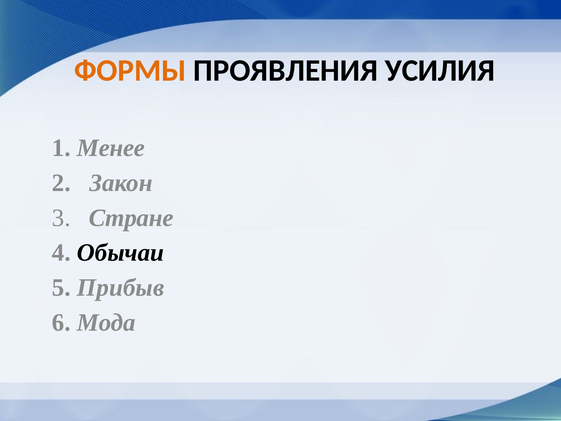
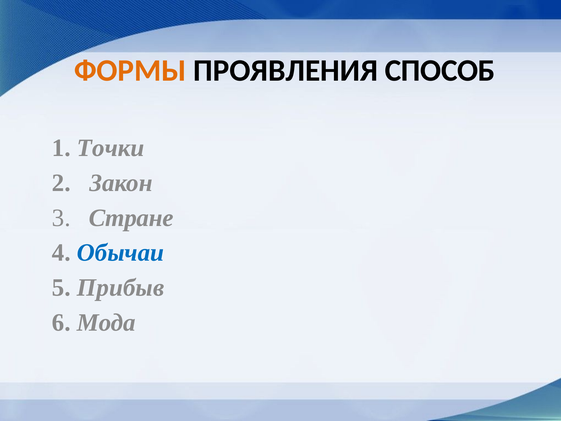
УСИЛИЯ: УСИЛИЯ -> СПОСОБ
Менее: Менее -> Точки
Обычаи colour: black -> blue
